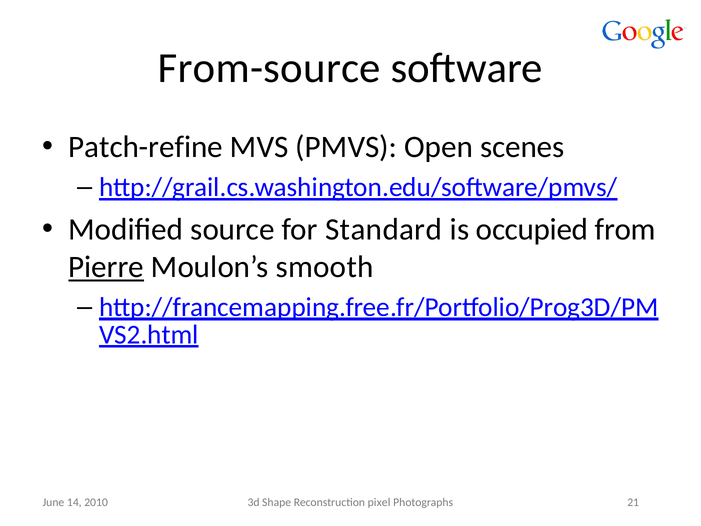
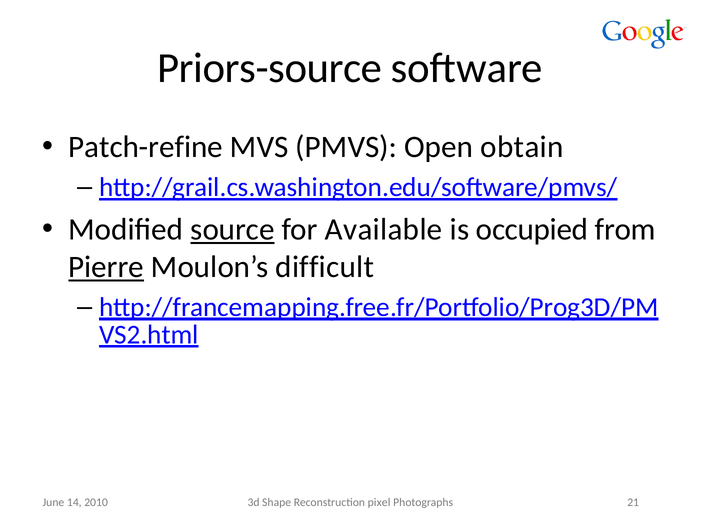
From-source: From-source -> Priors-source
scenes: scenes -> obtain
source underline: none -> present
Standard: Standard -> Available
smooth: smooth -> difficult
